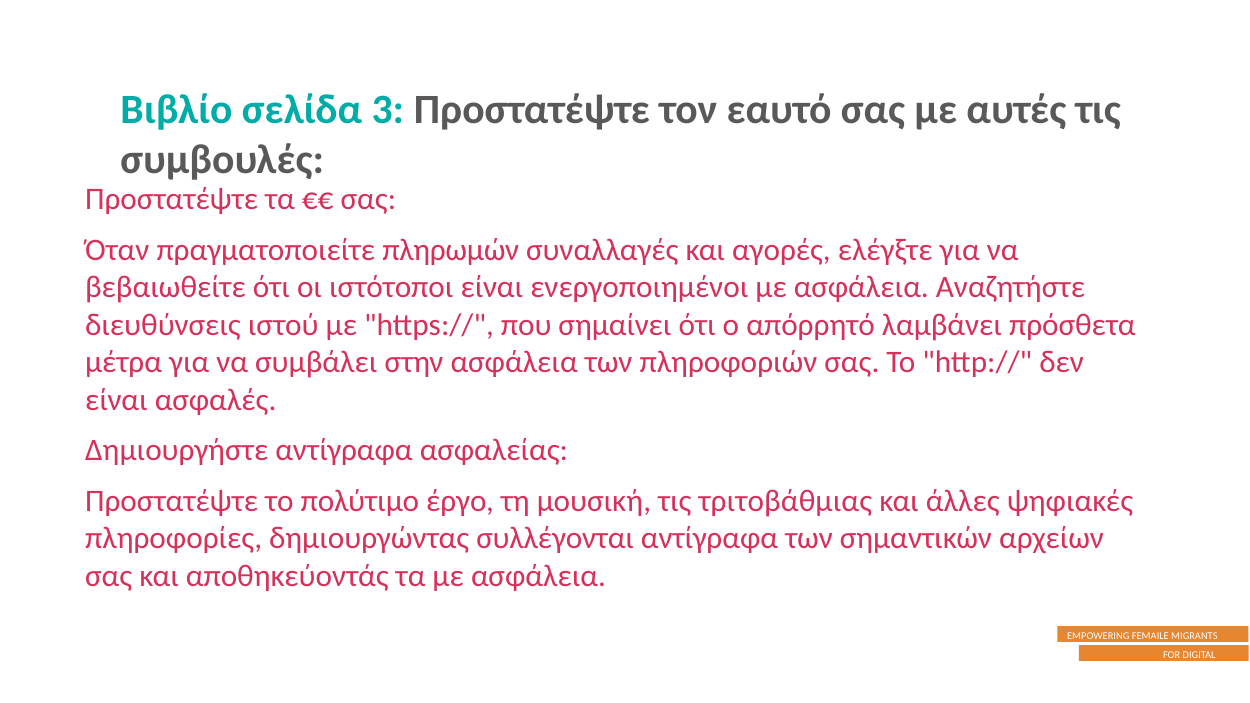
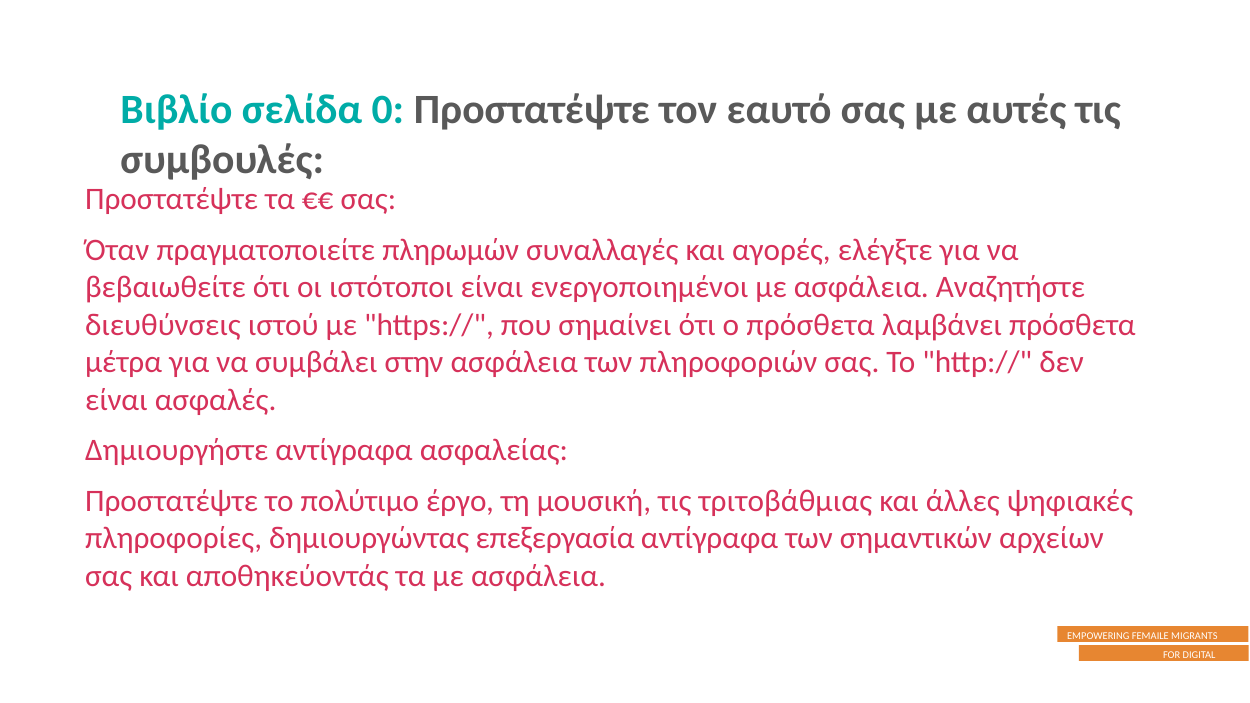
3: 3 -> 0
ο απόρρητό: απόρρητό -> πρόσθετα
συλλέγονται: συλλέγονται -> επεξεργασία
